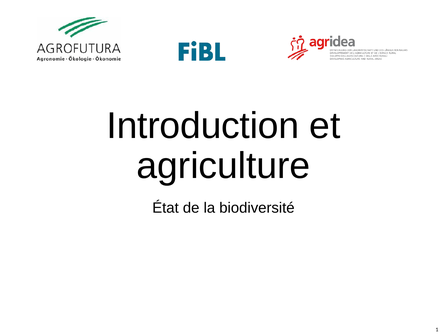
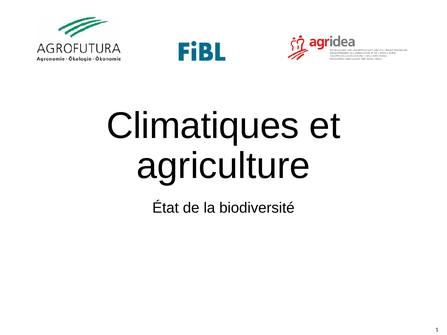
Introduction: Introduction -> Climatiques
